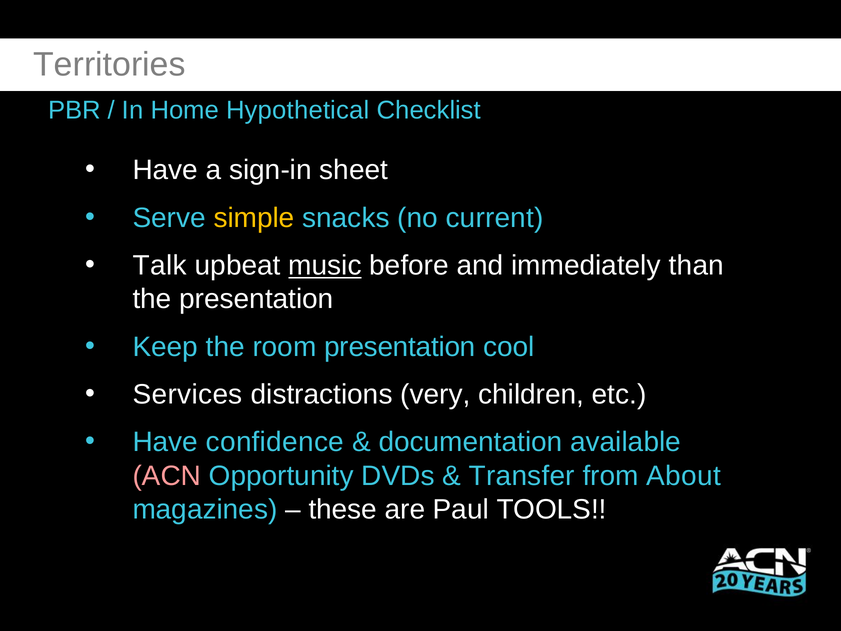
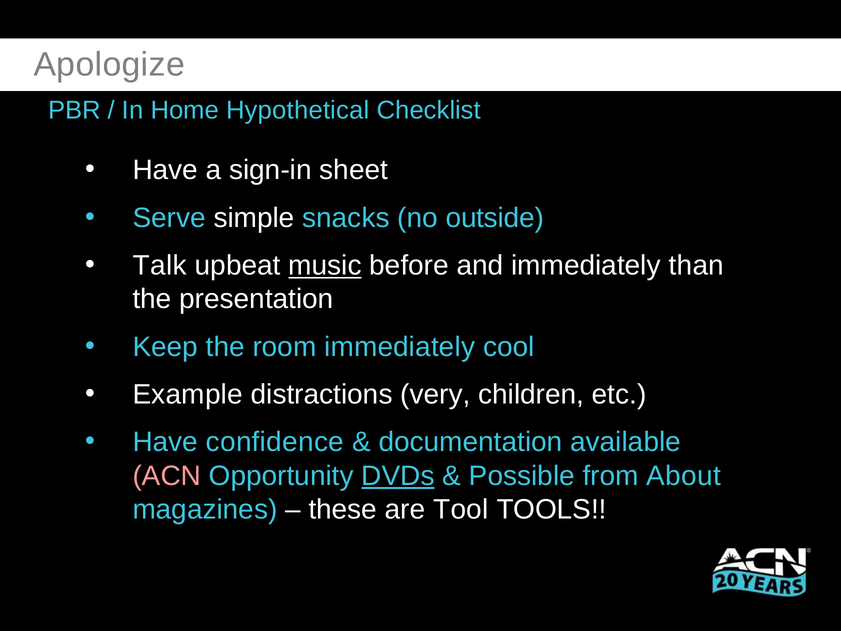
Territories: Territories -> Apologize
simple colour: yellow -> white
current: current -> outside
room presentation: presentation -> immediately
Services: Services -> Example
DVDs underline: none -> present
Transfer: Transfer -> Possible
Paul: Paul -> Tool
